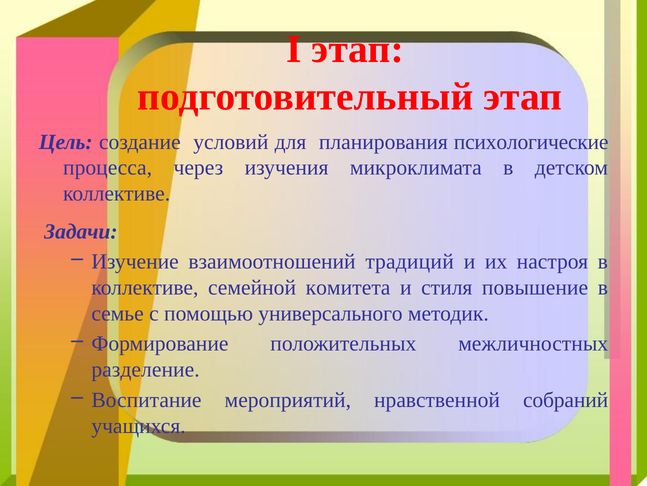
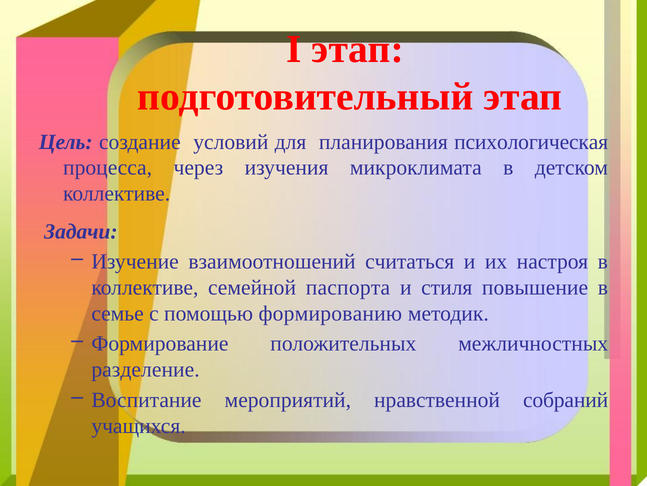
психологические: психологические -> психологическая
традиций: традиций -> считаться
комитета: комитета -> паспорта
универсального: универсального -> формированию
